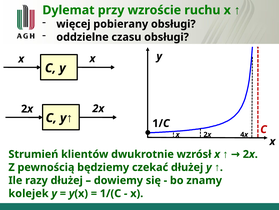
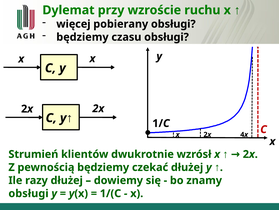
oddzielne at (82, 37): oddzielne -> będziemy
kolejek at (29, 193): kolejek -> obsługi
